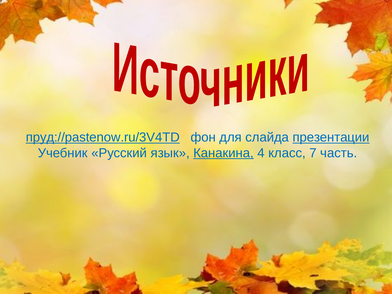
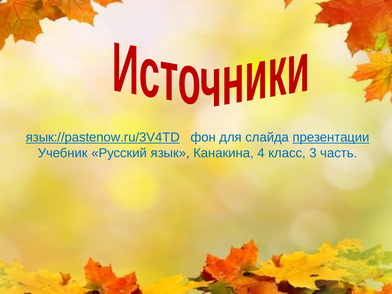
пруд://pastenow.ru/3V4TD: пруд://pastenow.ru/3V4TD -> язык://pastenow.ru/3V4TD
Канакина underline: present -> none
7: 7 -> 3
